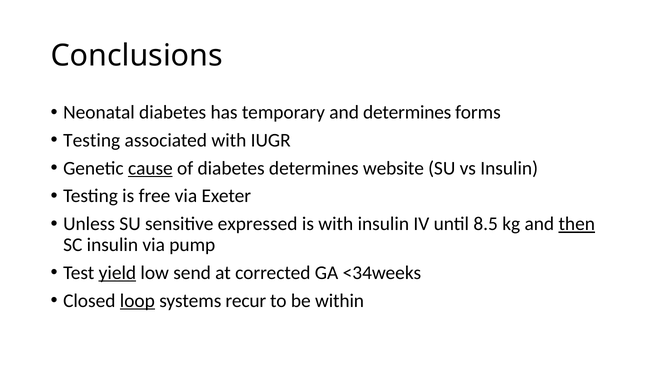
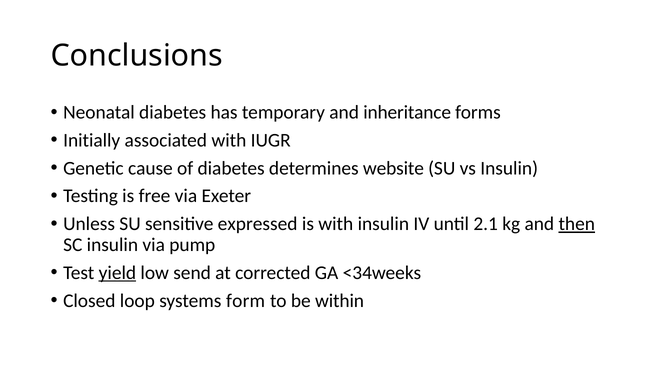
and determines: determines -> inheritance
Testing at (92, 140): Testing -> Initially
cause underline: present -> none
8.5: 8.5 -> 2.1
loop underline: present -> none
recur: recur -> form
